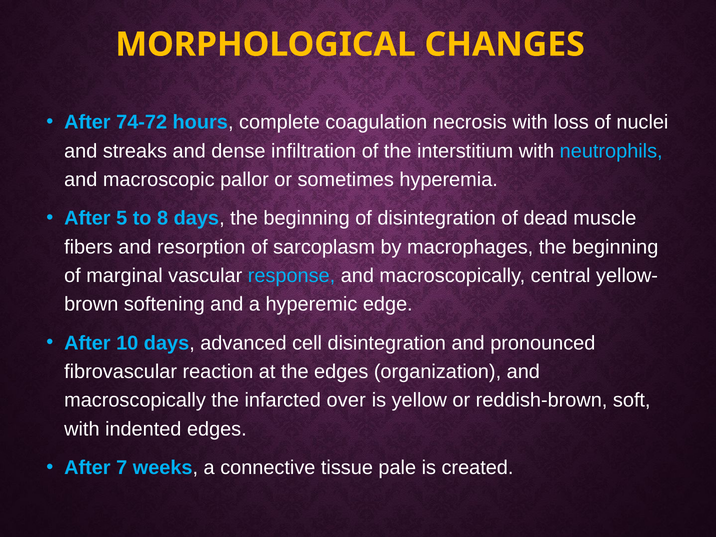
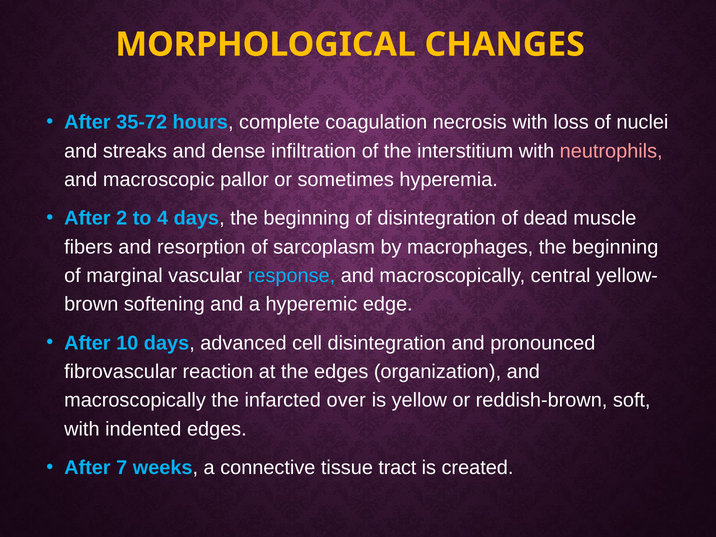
74-72: 74-72 -> 35-72
neutrophils colour: light blue -> pink
5: 5 -> 2
8: 8 -> 4
pale: pale -> tract
